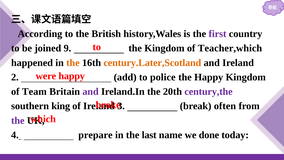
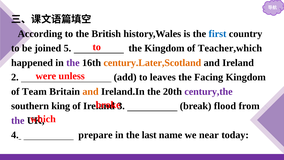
first colour: purple -> blue
9: 9 -> 5
the at (73, 63) colour: orange -> purple
were happy: happy -> unless
police: police -> leaves
the Happy: Happy -> Facing
and at (91, 91) colour: purple -> orange
often: often -> flood
done: done -> near
